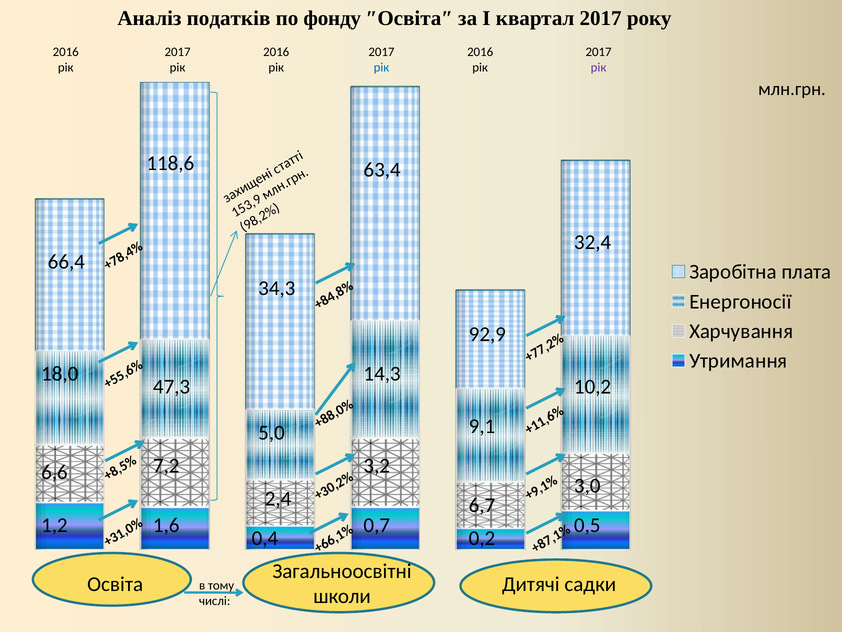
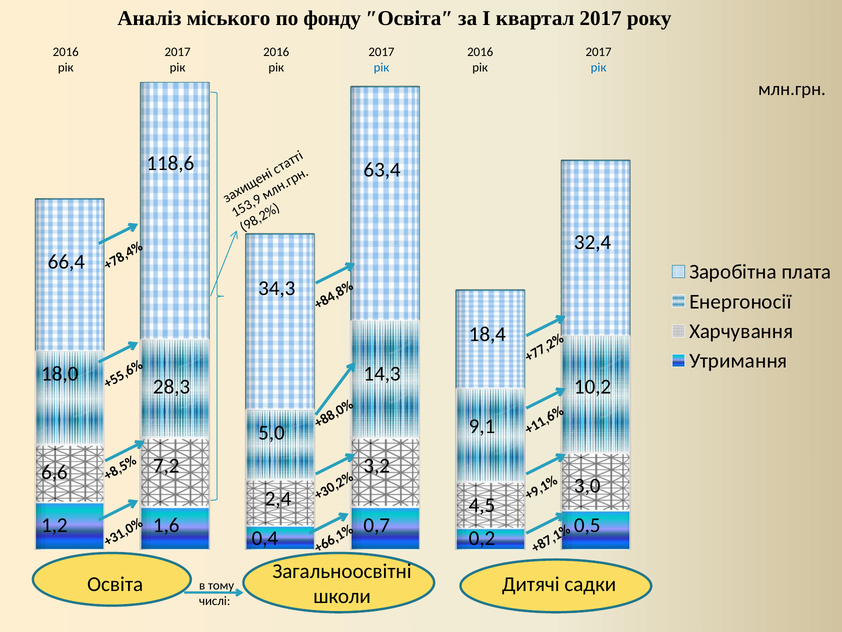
податків: податків -> міського
рік at (599, 68) colour: purple -> blue
92,9: 92,9 -> 18,4
47,3: 47,3 -> 28,3
6,7: 6,7 -> 4,5
